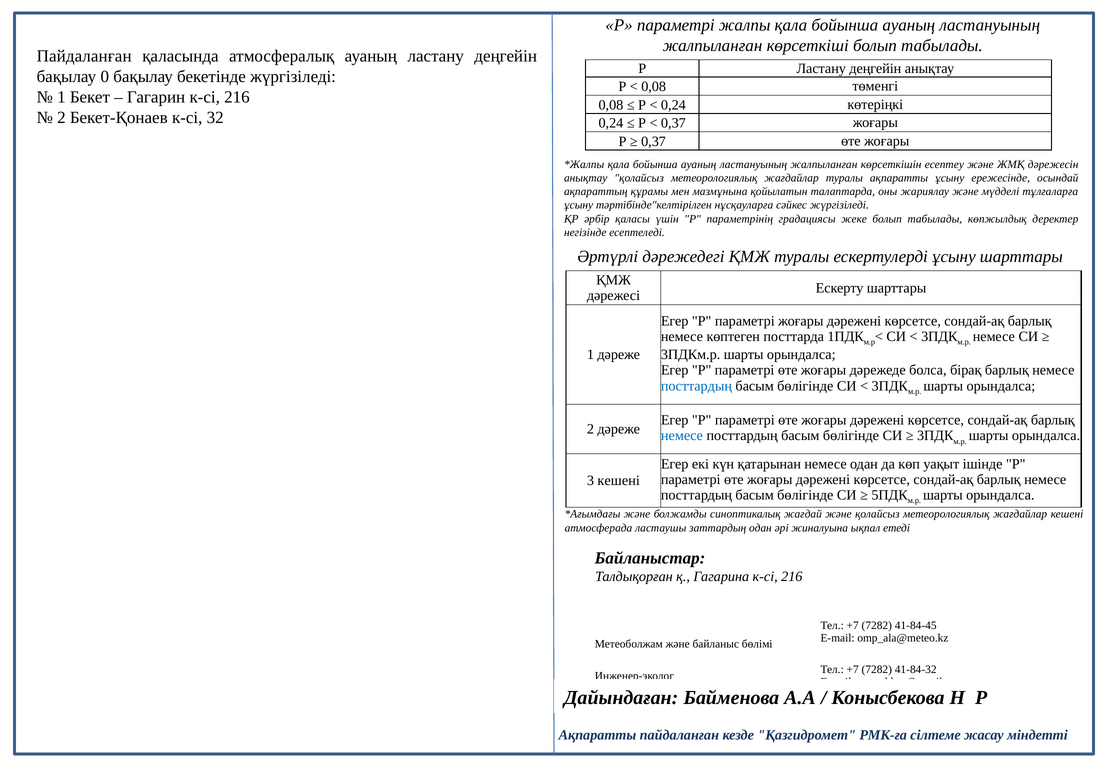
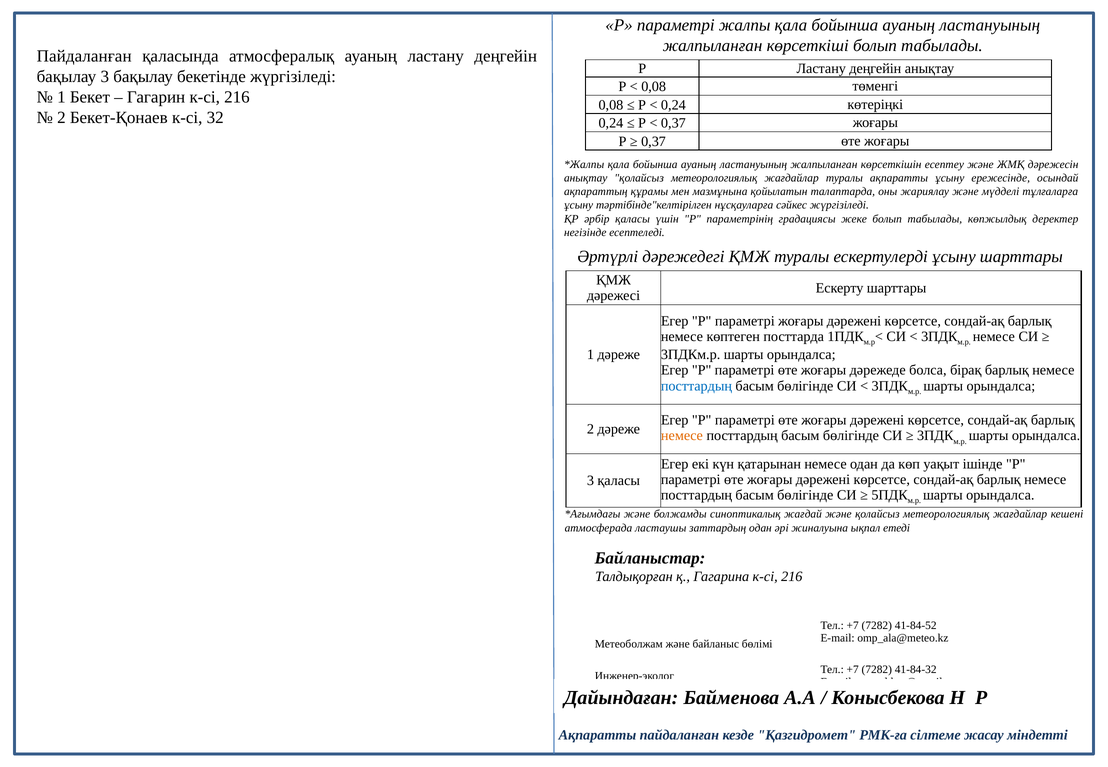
бақылау 0: 0 -> 3
немесе at (682, 436) colour: blue -> orange
3 кешені: кешені -> қаласы
41-84-45: 41-84-45 -> 41-84-52
